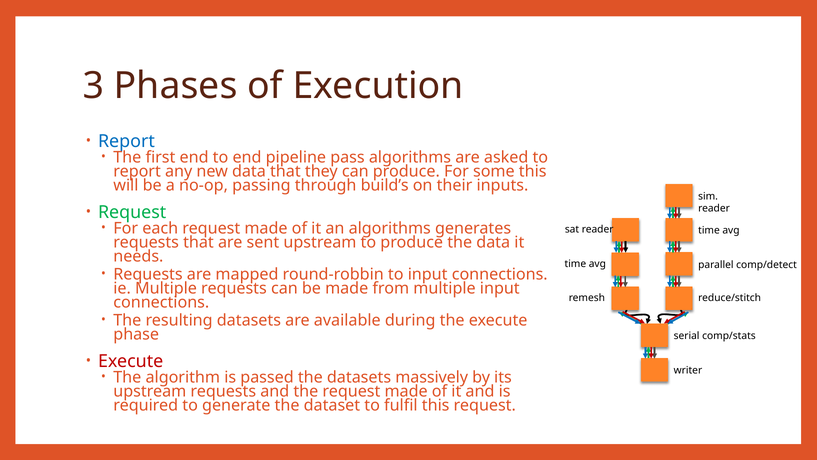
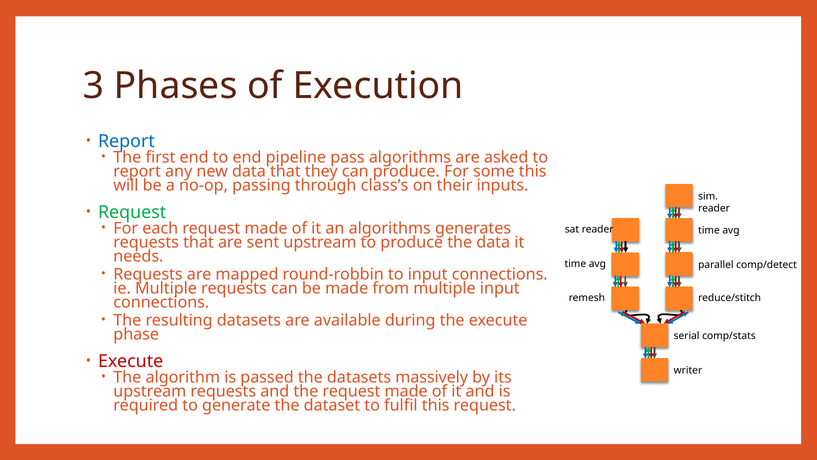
build’s: build’s -> class’s
